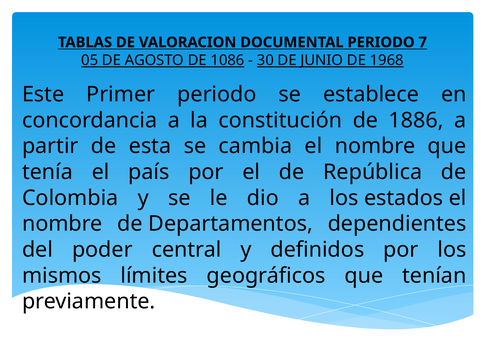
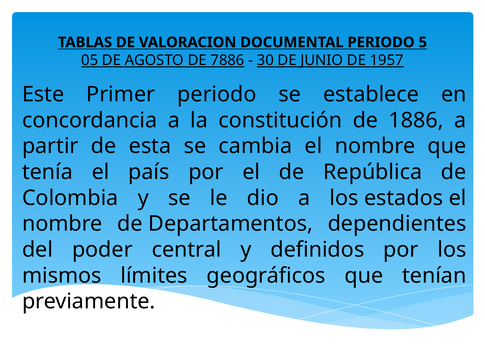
7: 7 -> 5
1086: 1086 -> 7886
1968: 1968 -> 1957
